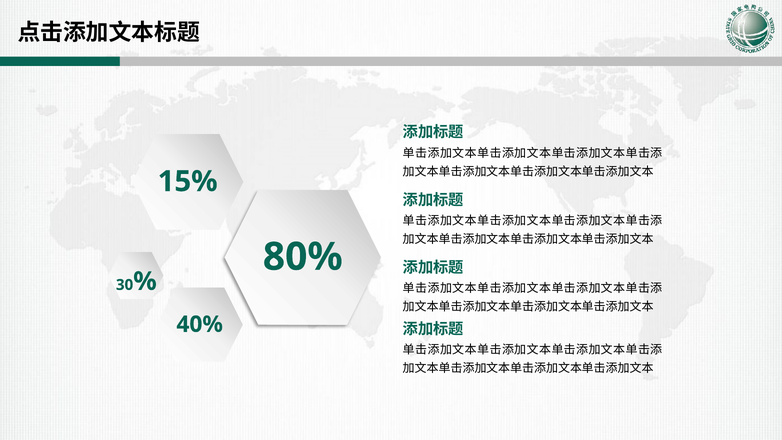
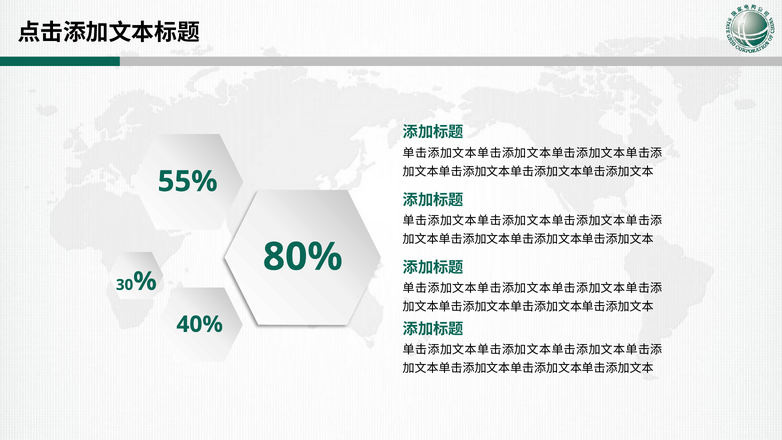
15%: 15% -> 55%
